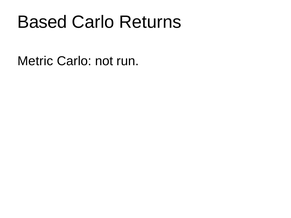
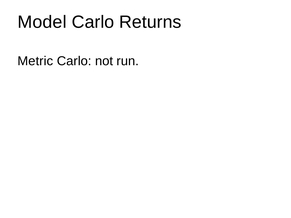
Based: Based -> Model
